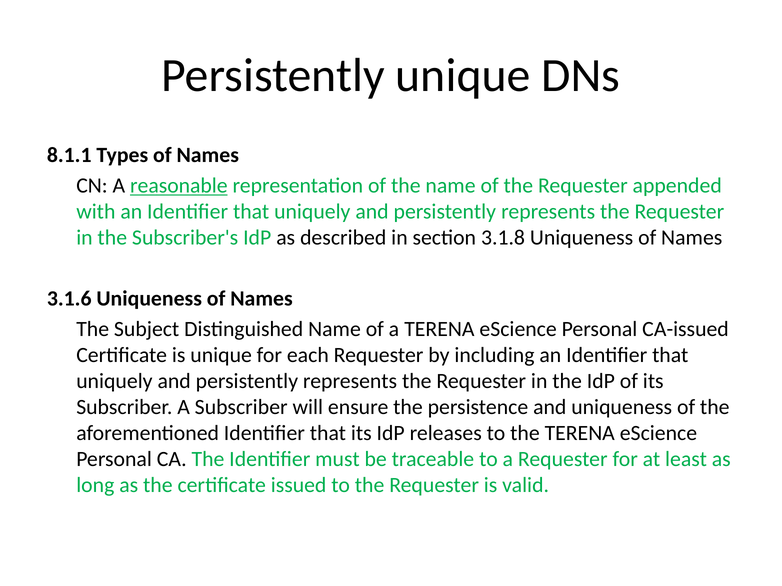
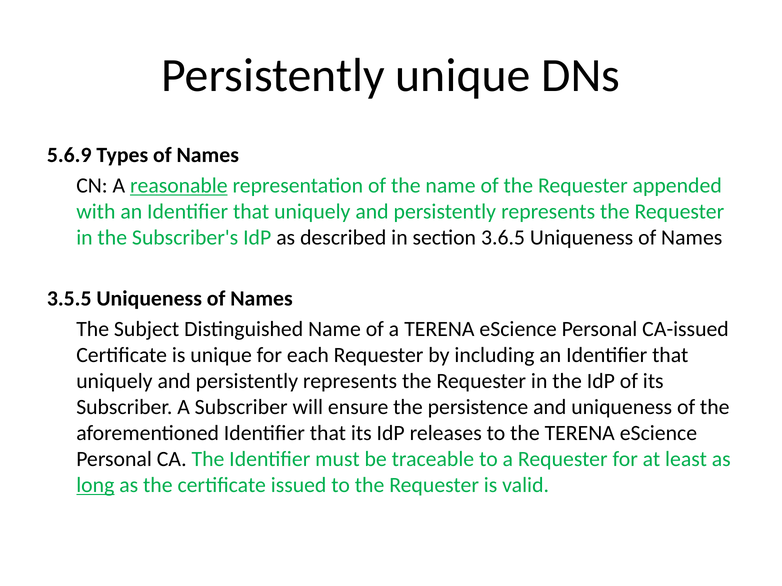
8.1.1: 8.1.1 -> 5.6.9
3.1.8: 3.1.8 -> 3.6.5
3.1.6: 3.1.6 -> 3.5.5
long underline: none -> present
